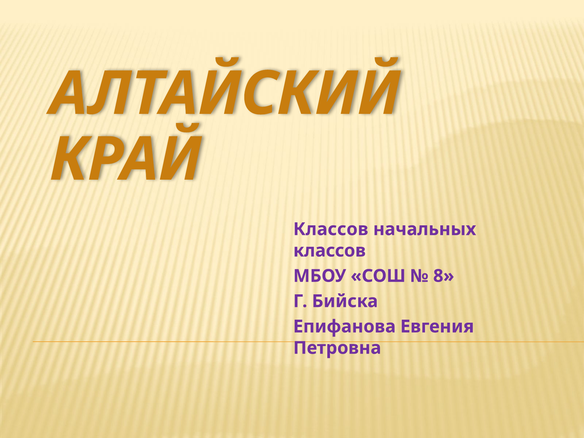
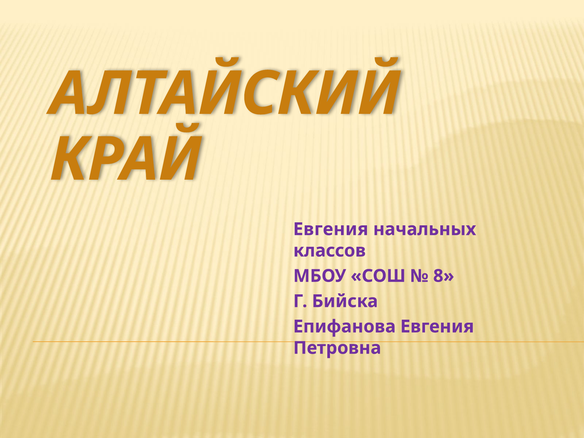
Классов at (331, 229): Классов -> Евгения
